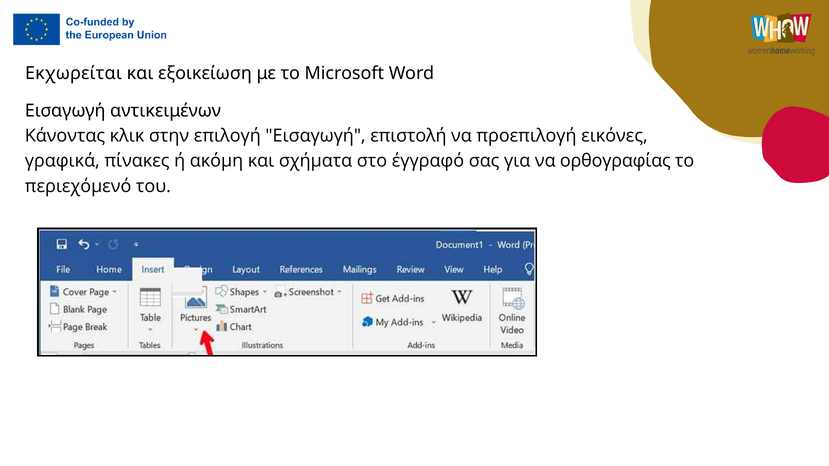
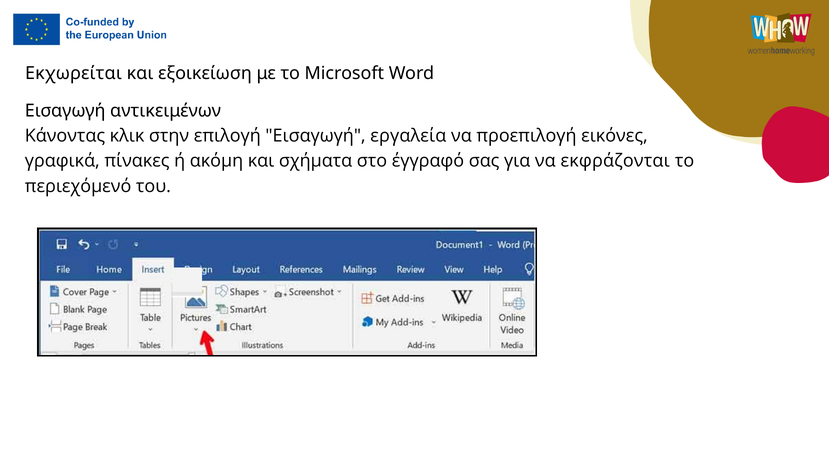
επιστολή: επιστολή -> εργαλεία
ορθογραφίας: ορθογραφίας -> εκφράζονται
